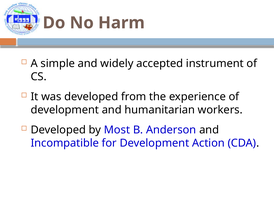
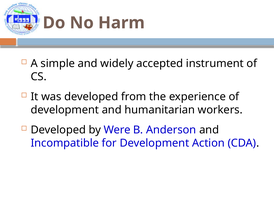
Most: Most -> Were
